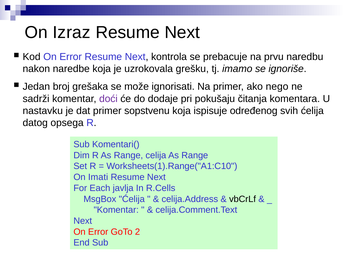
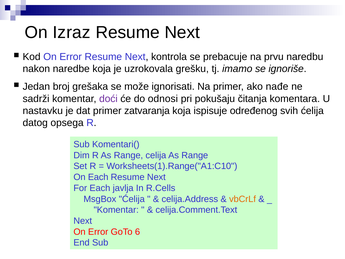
nego: nego -> nađe
dodaje: dodaje -> odnosi
sopstvenu: sopstvenu -> zatvaranja
On Imati: Imati -> Each
vbCrLf colour: black -> orange
2: 2 -> 6
